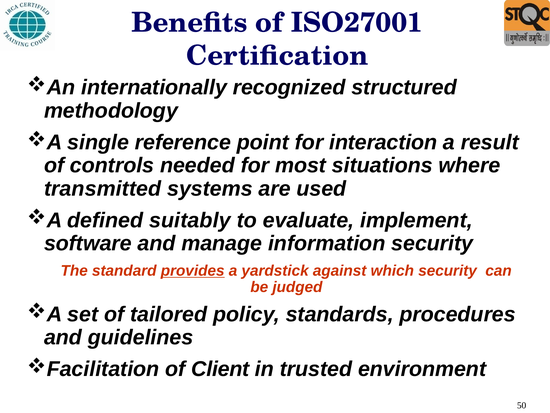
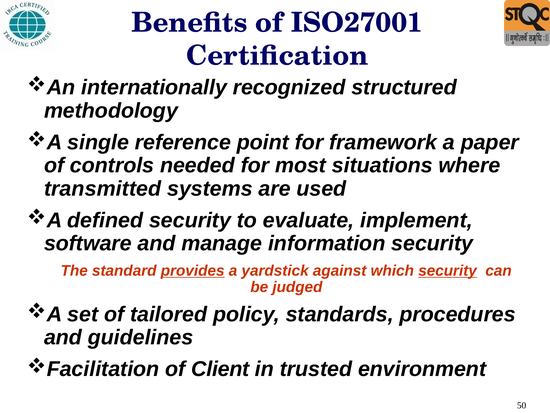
interaction: interaction -> framework
result: result -> paper
defined suitably: suitably -> security
security at (448, 270) underline: none -> present
